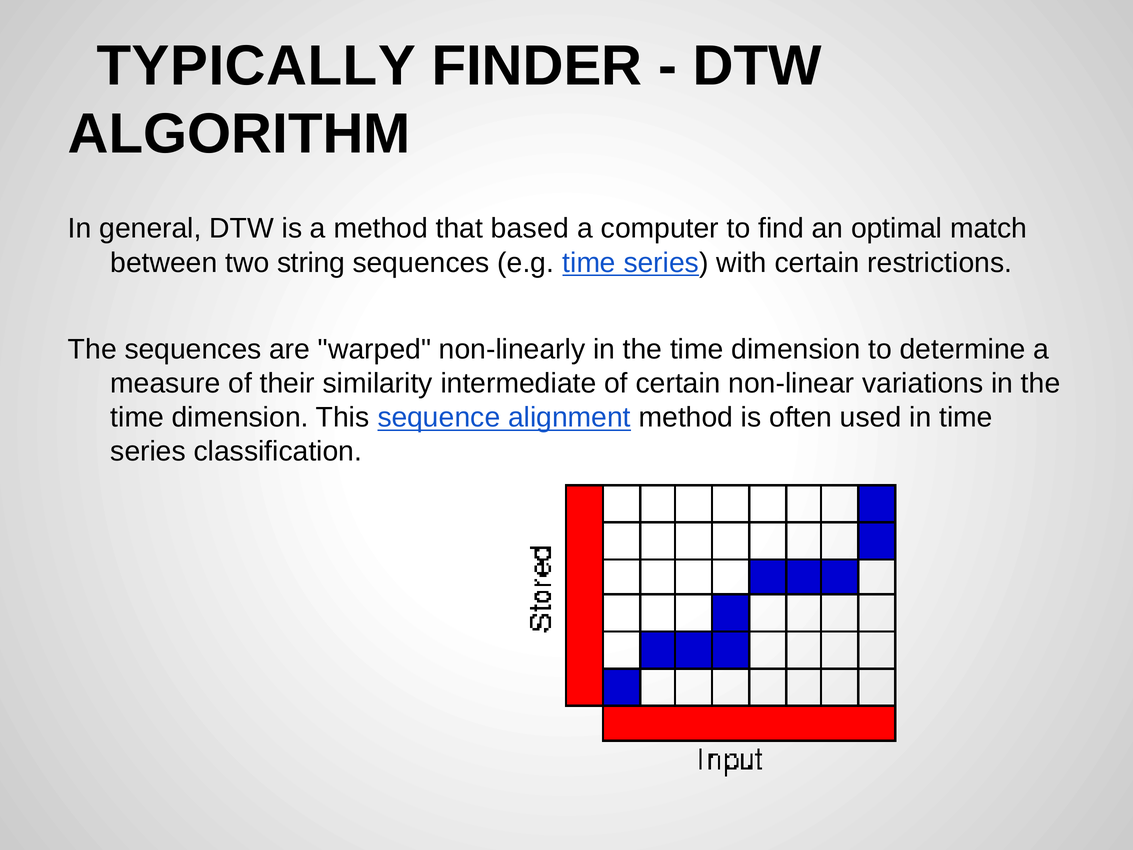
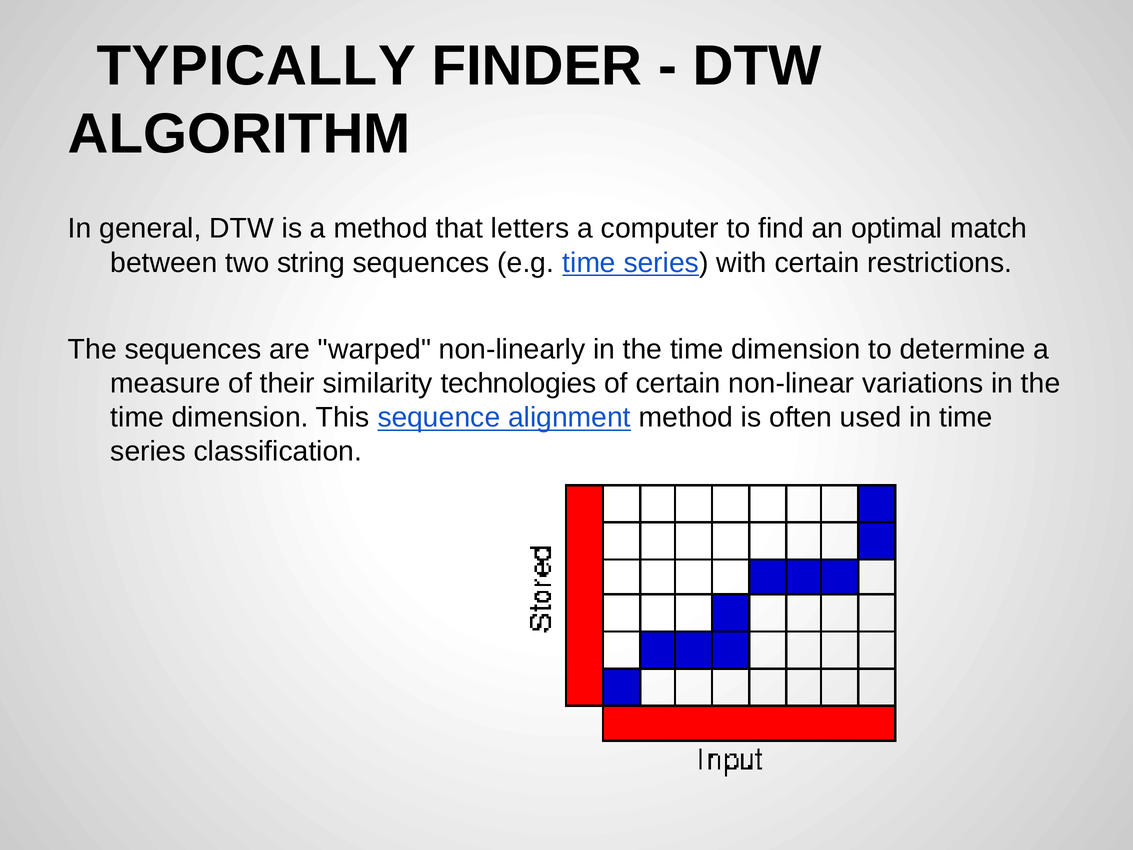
based: based -> letters
intermediate: intermediate -> technologies
